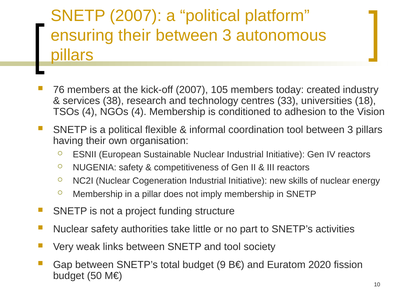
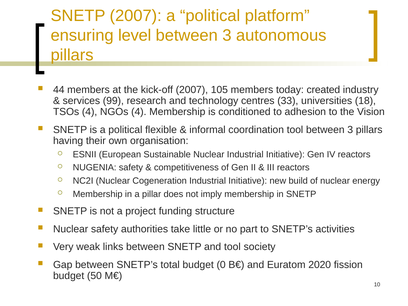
ensuring their: their -> level
76: 76 -> 44
38: 38 -> 99
skills: skills -> build
9: 9 -> 0
